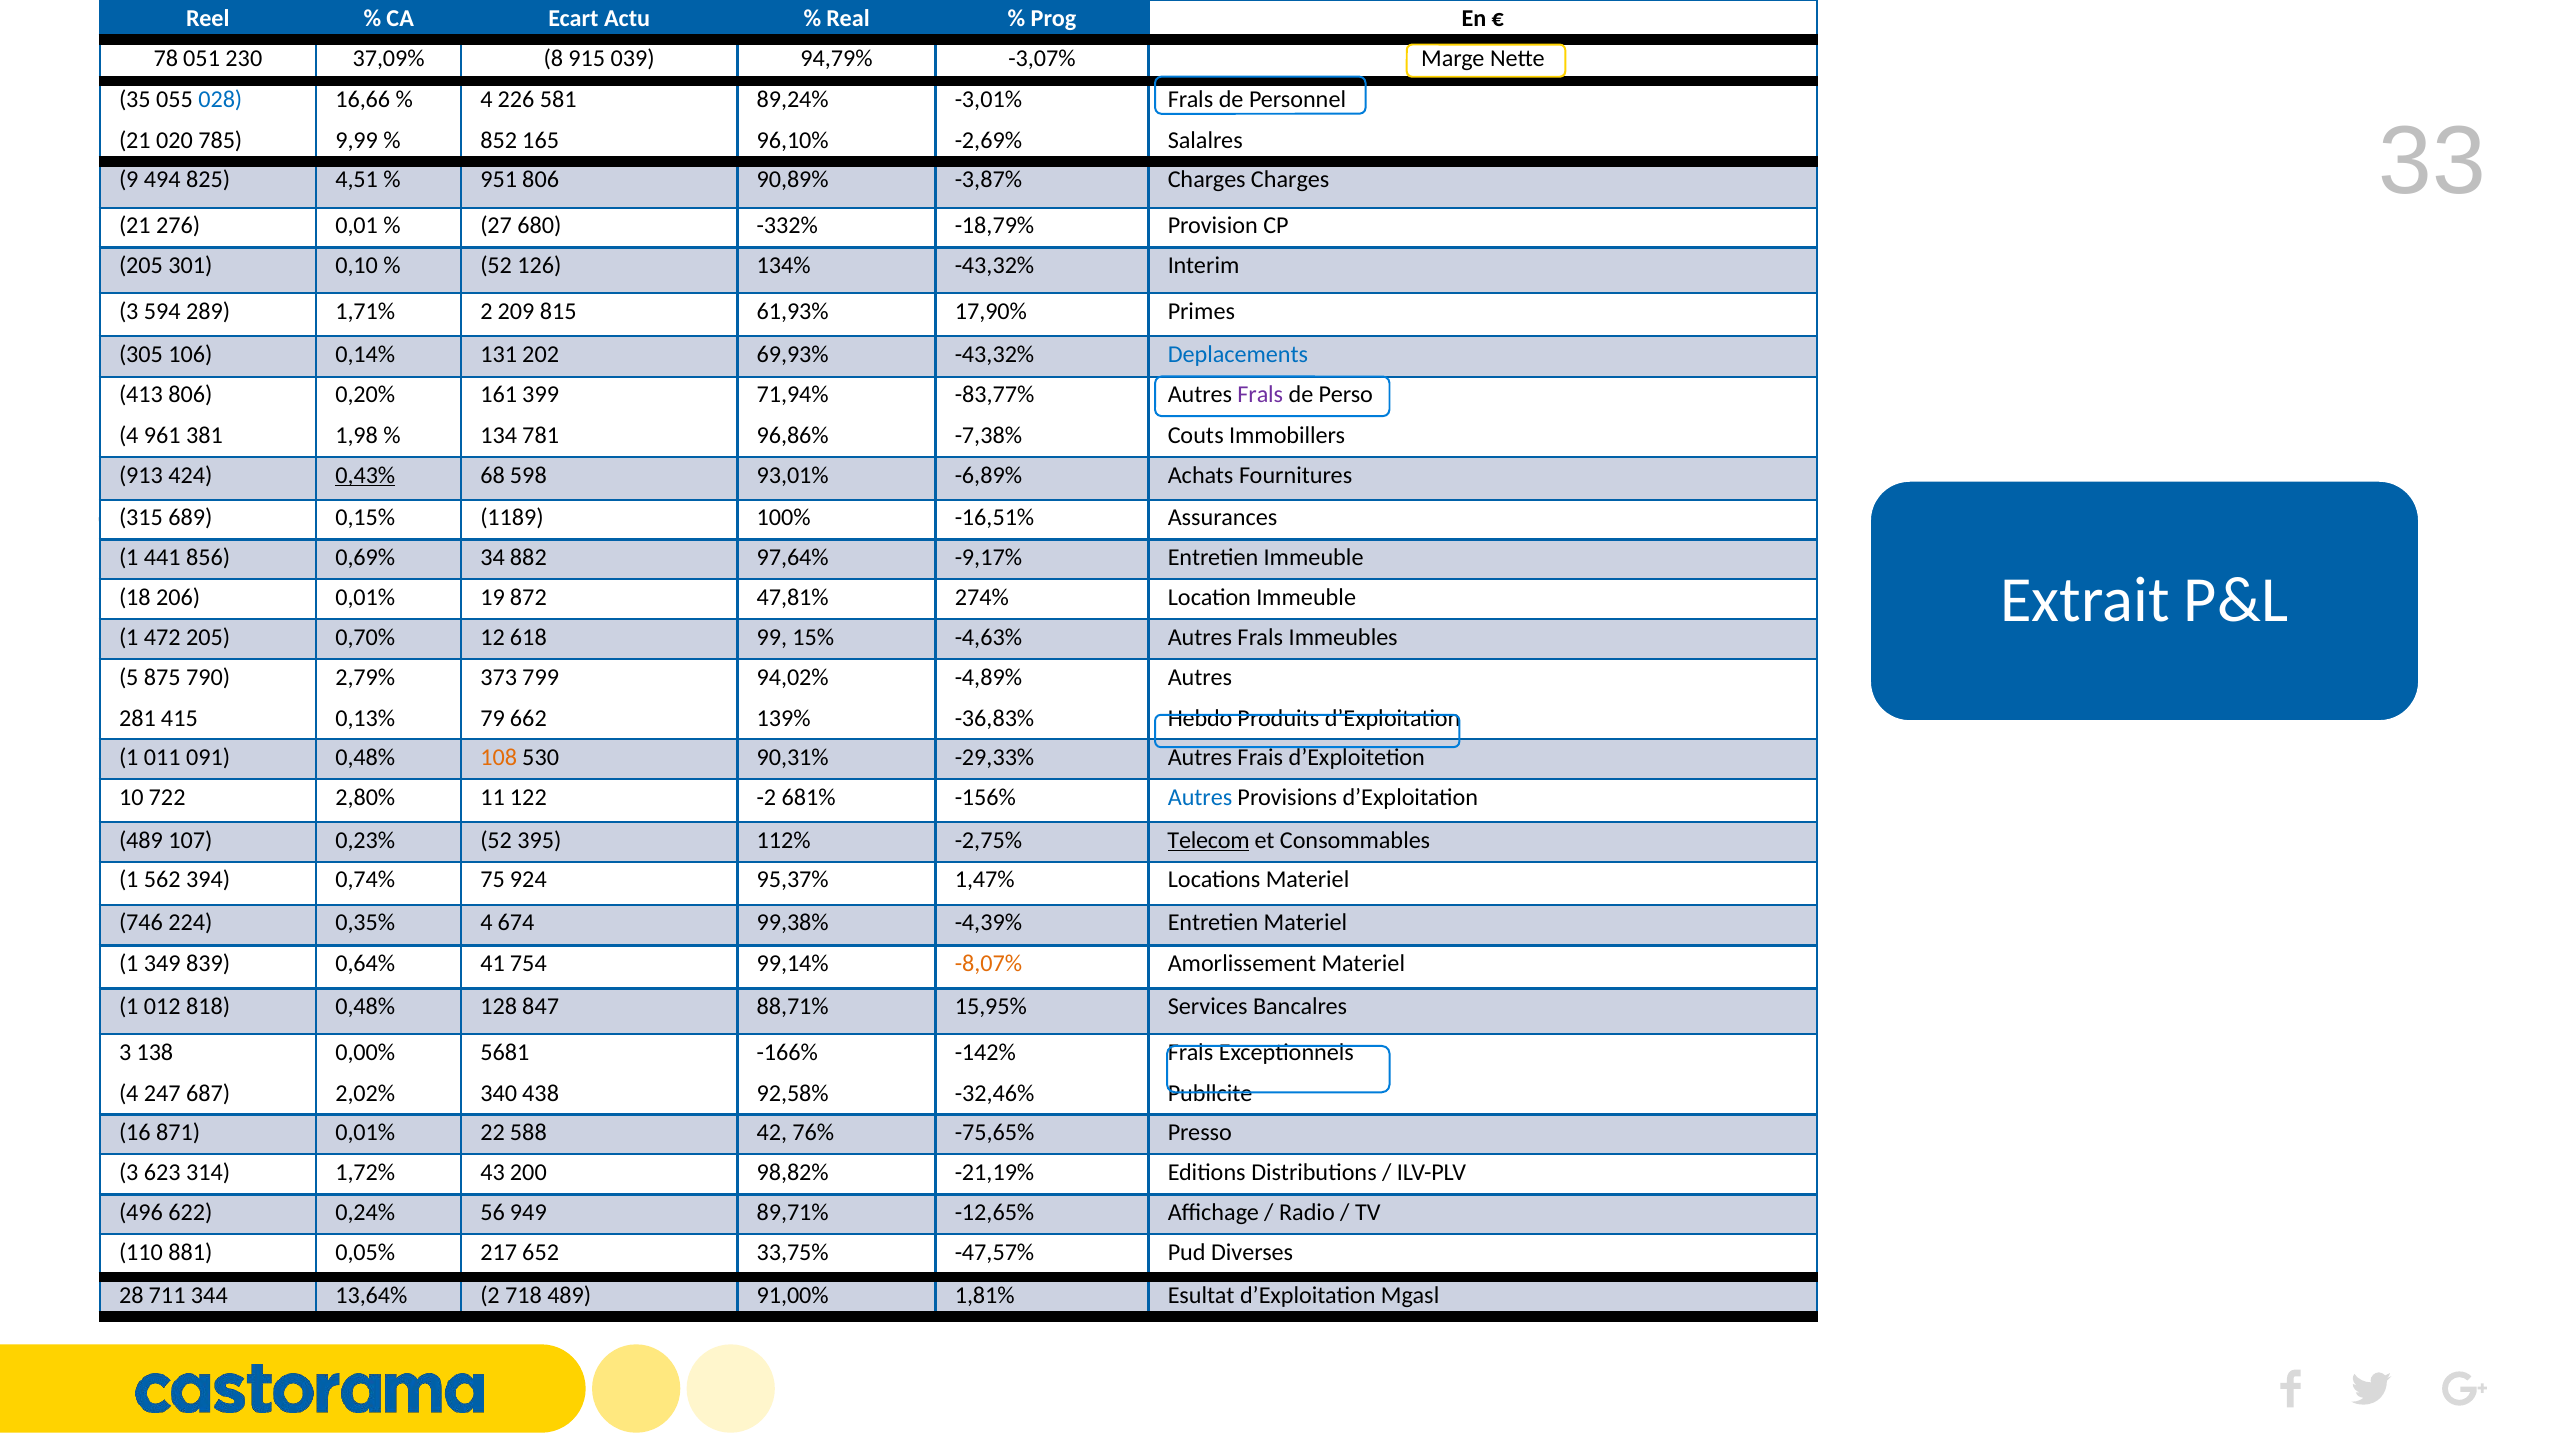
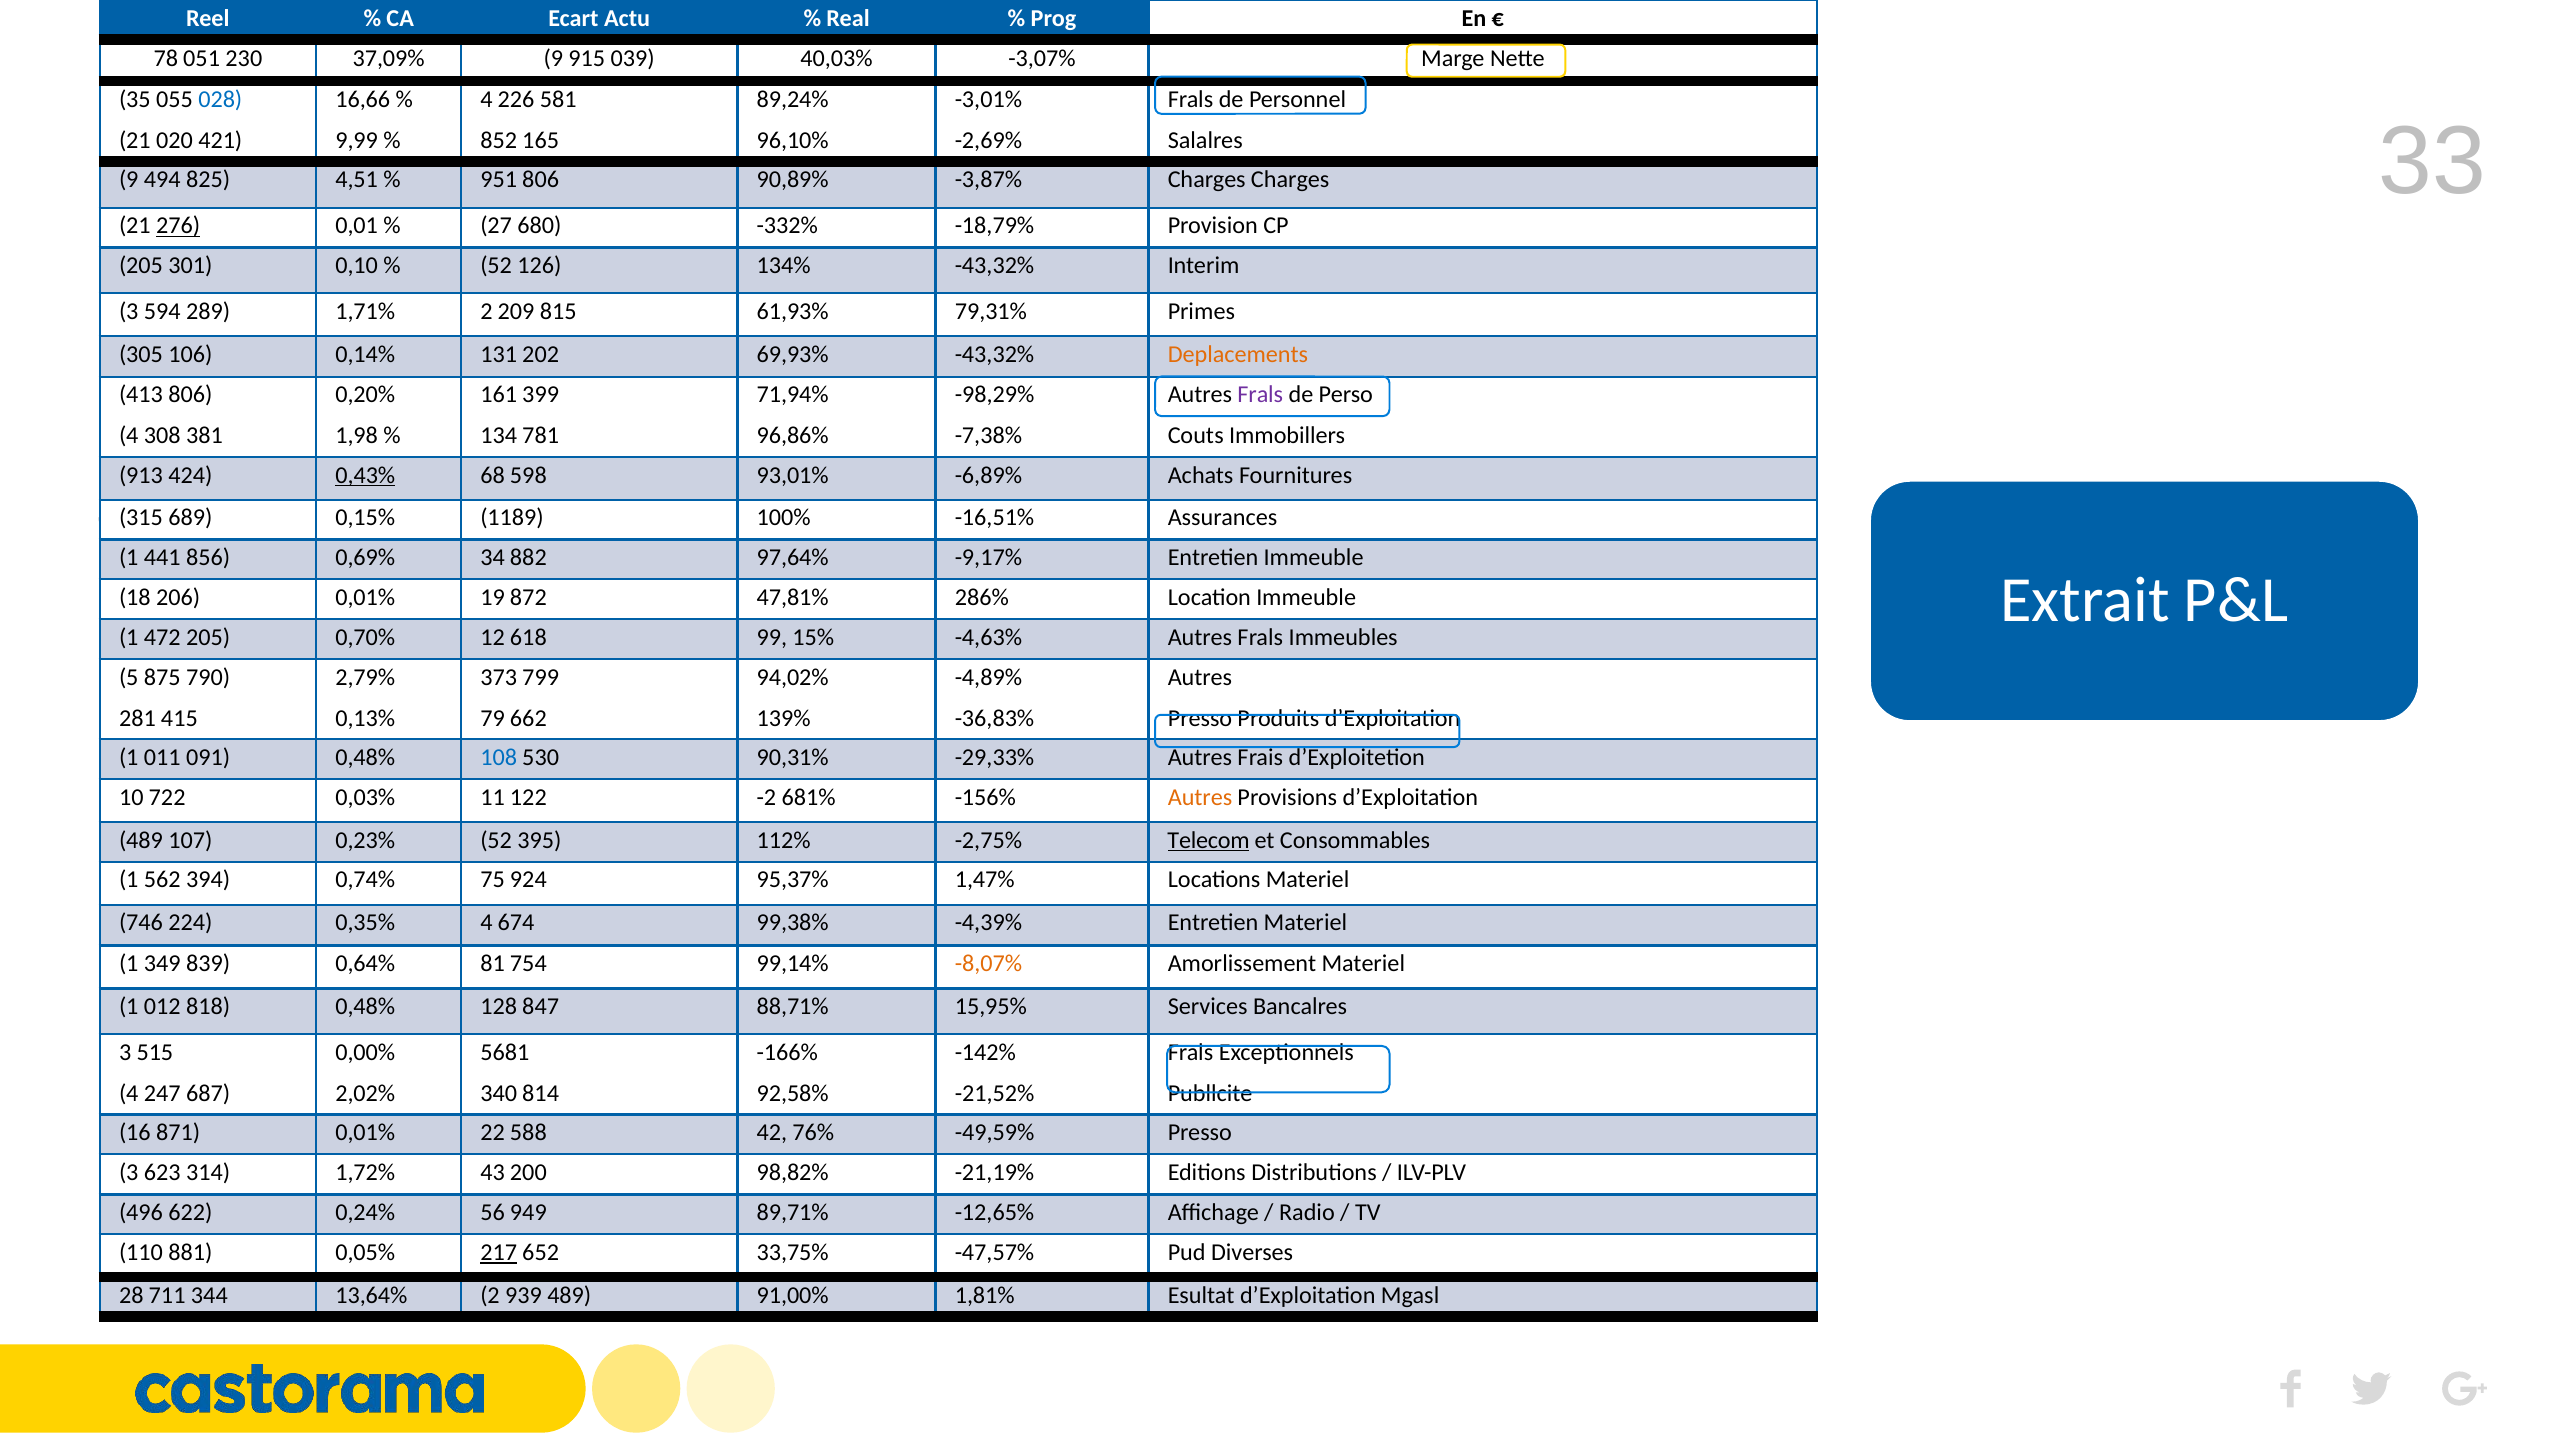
37,09% 8: 8 -> 9
94,79%: 94,79% -> 40,03%
785: 785 -> 421
276 underline: none -> present
17,90%: 17,90% -> 79,31%
Deplacements colour: blue -> orange
-83,77%: -83,77% -> -98,29%
961: 961 -> 308
274%: 274% -> 286%
Hebdo at (1200, 718): Hebdo -> Presso
108 colour: orange -> blue
2,80%: 2,80% -> 0,03%
Autres at (1200, 797) colour: blue -> orange
41: 41 -> 81
138: 138 -> 515
438: 438 -> 814
-32,46%: -32,46% -> -21,52%
-75,65%: -75,65% -> -49,59%
217 underline: none -> present
718: 718 -> 939
